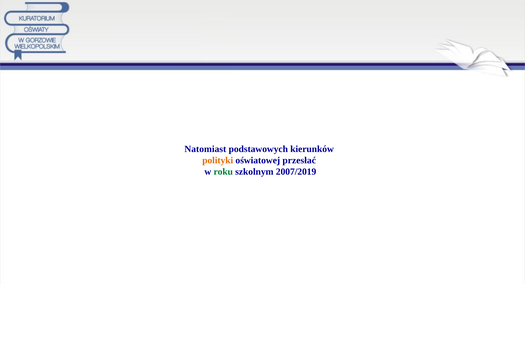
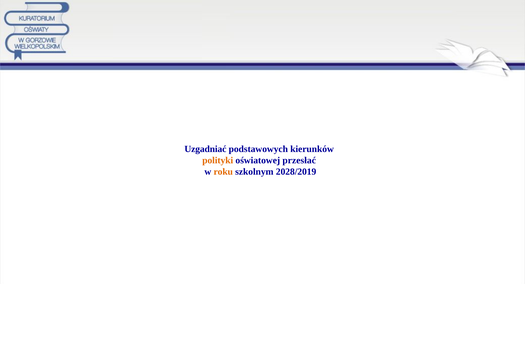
Natomiast: Natomiast -> Uzgadniać
roku colour: green -> orange
2007/2019: 2007/2019 -> 2028/2019
